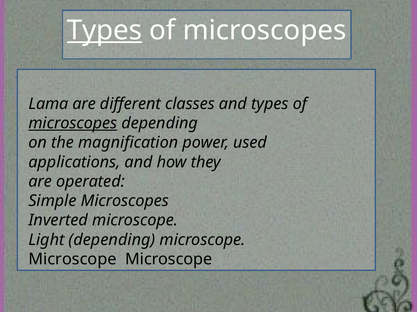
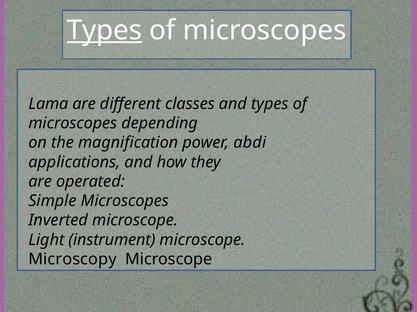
microscopes at (73, 123) underline: present -> none
used: used -> abdi
Light depending: depending -> instrument
Microscope at (73, 260): Microscope -> Microscopy
